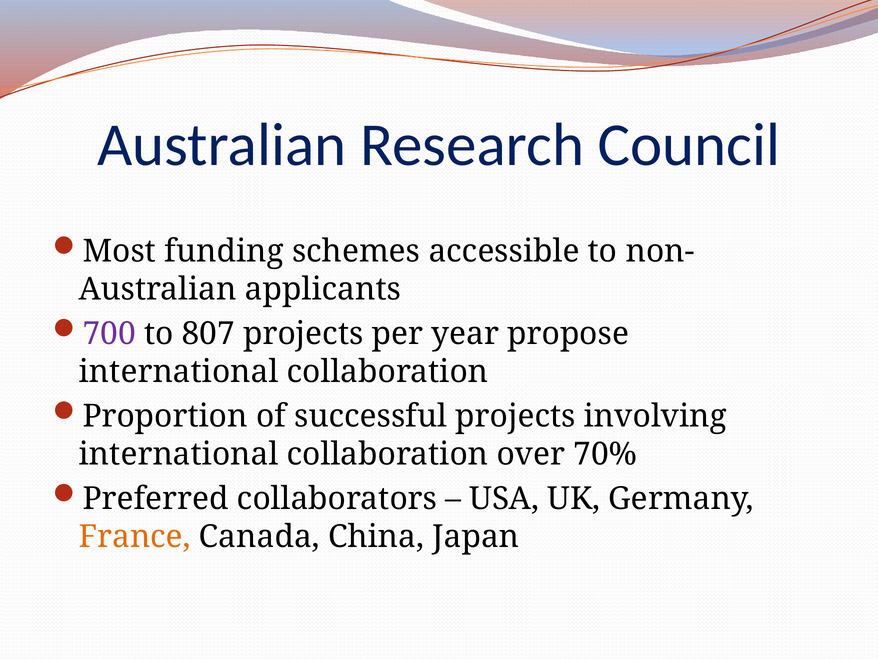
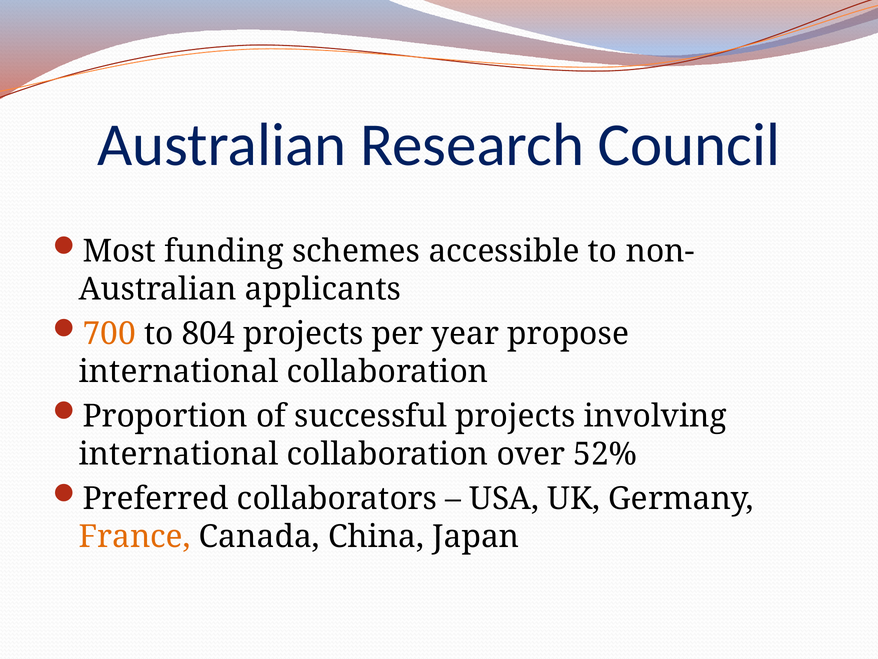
700 colour: purple -> orange
807: 807 -> 804
70%: 70% -> 52%
